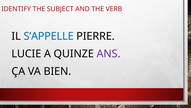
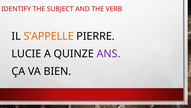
S’APPELLE colour: blue -> orange
